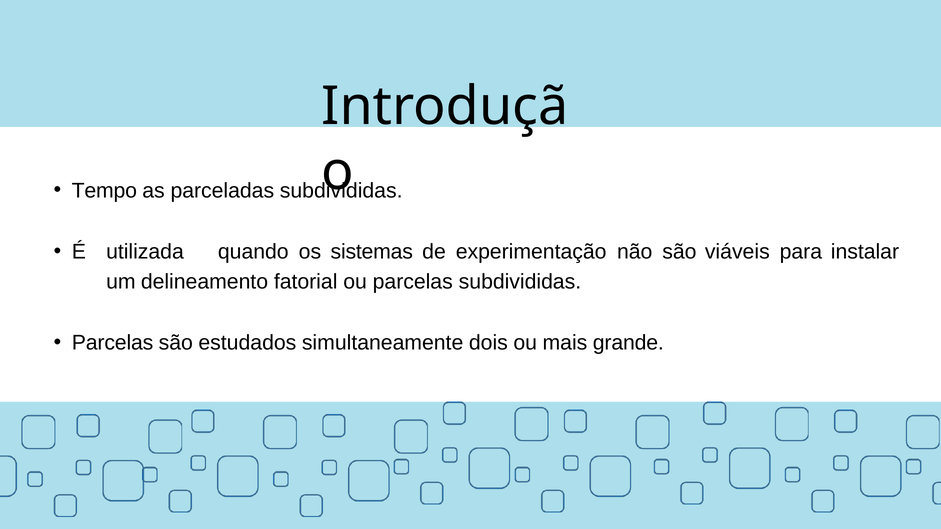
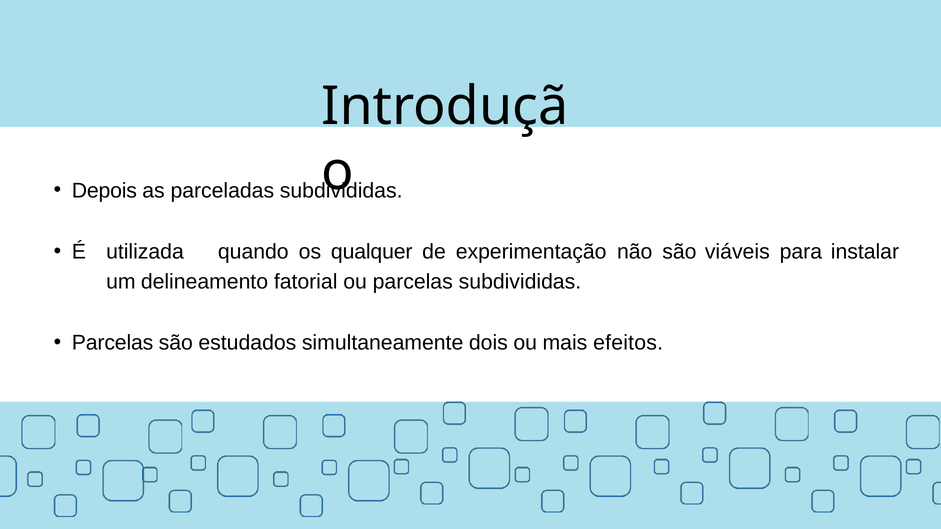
Tempo: Tempo -> Depois
sistemas: sistemas -> qualquer
grande: grande -> efeitos
